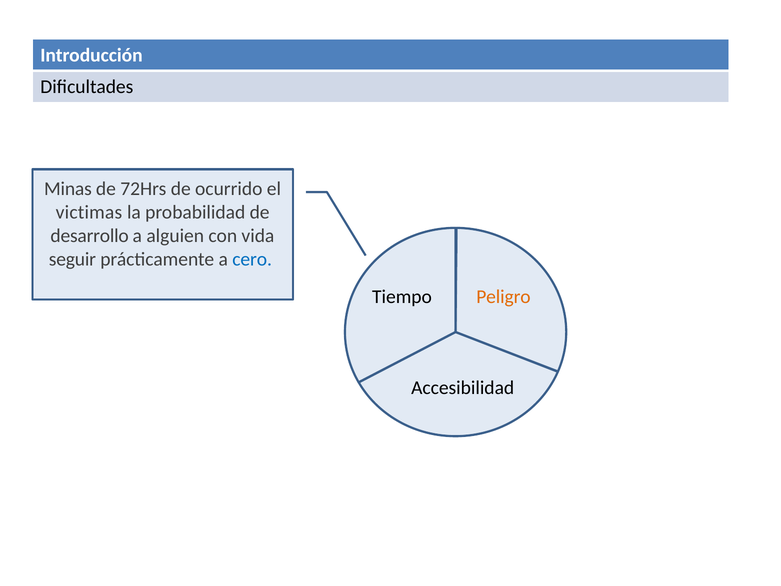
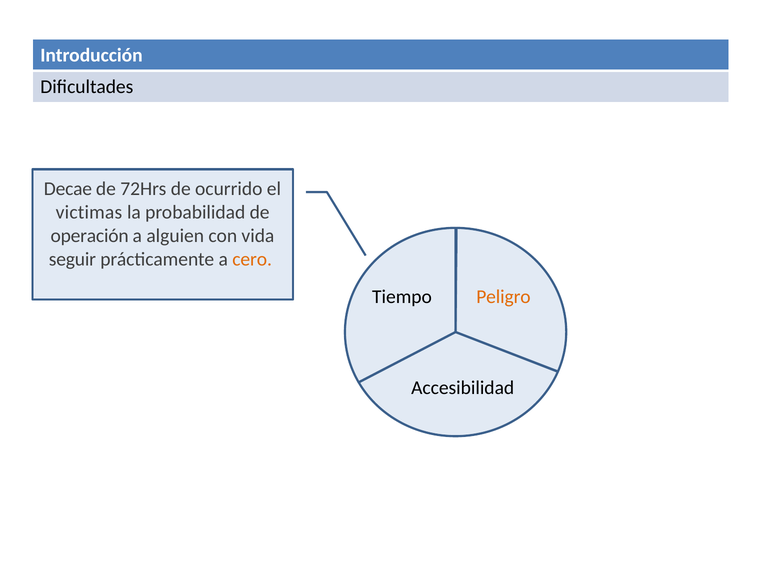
Minas: Minas -> Decae
desarrollo: desarrollo -> operación
cero colour: blue -> orange
